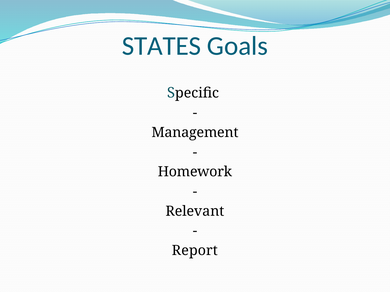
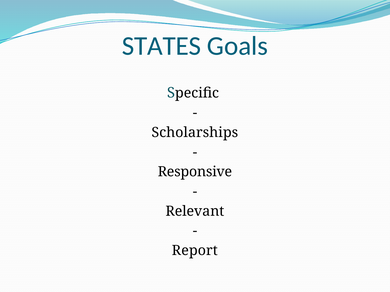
Management: Management -> Scholarships
Homework: Homework -> Responsive
